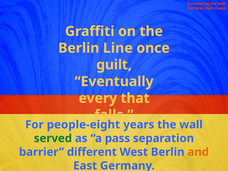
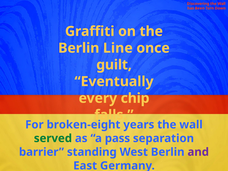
that: that -> chip
people-eight: people-eight -> broken-eight
different: different -> standing
and colour: orange -> purple
